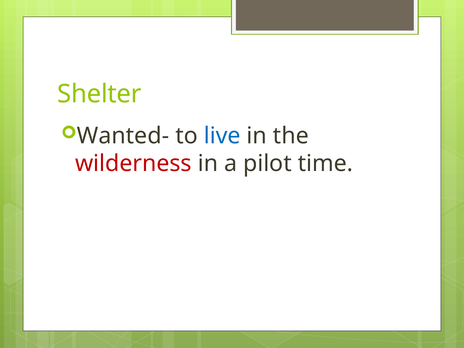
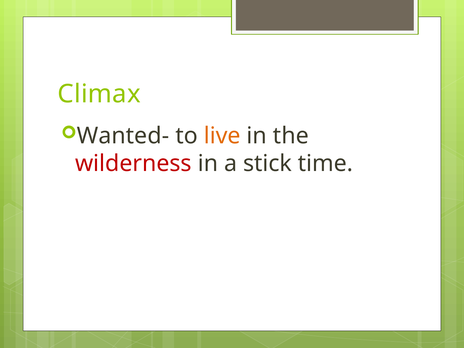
Shelter: Shelter -> Climax
live colour: blue -> orange
pilot: pilot -> stick
